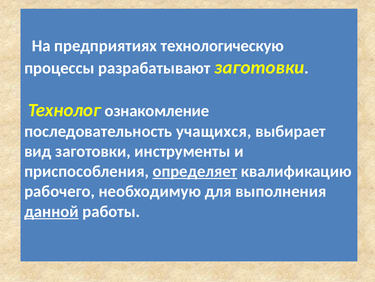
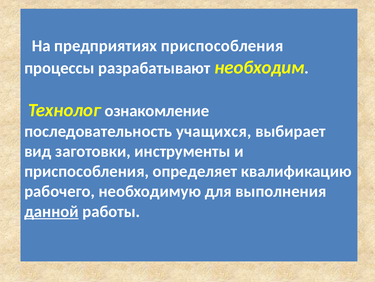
предприятиях технологическую: технологическую -> приспособления
разрабатывают заготовки: заготовки -> необходим
определяет underline: present -> none
